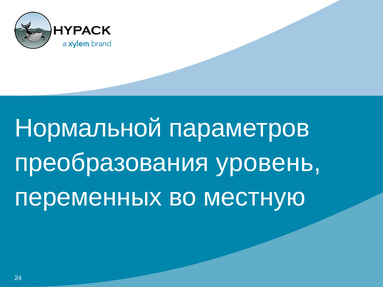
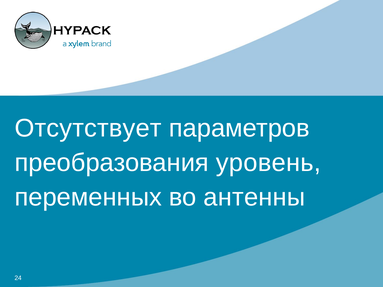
Нормальной: Нормальной -> Отсутствует
местную: местную -> антенны
